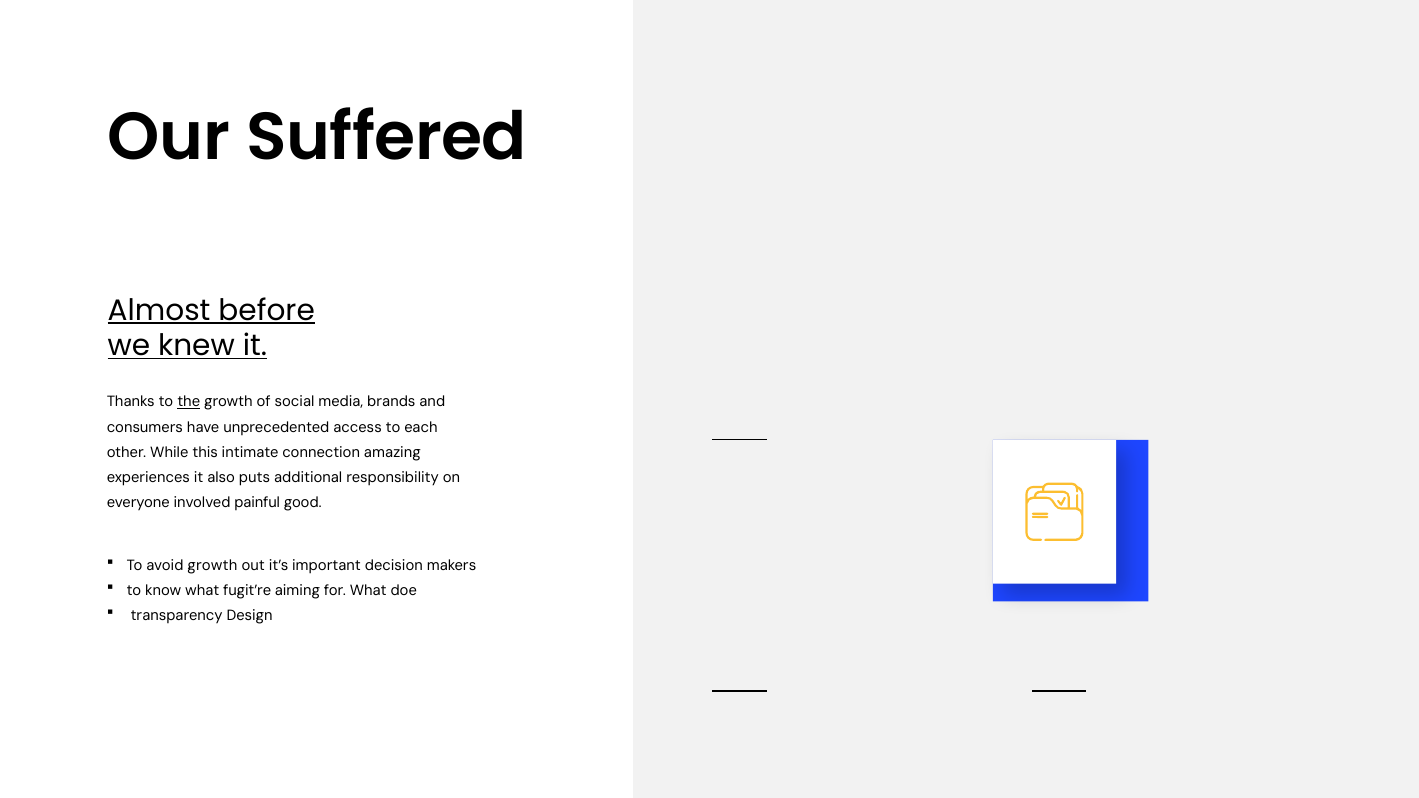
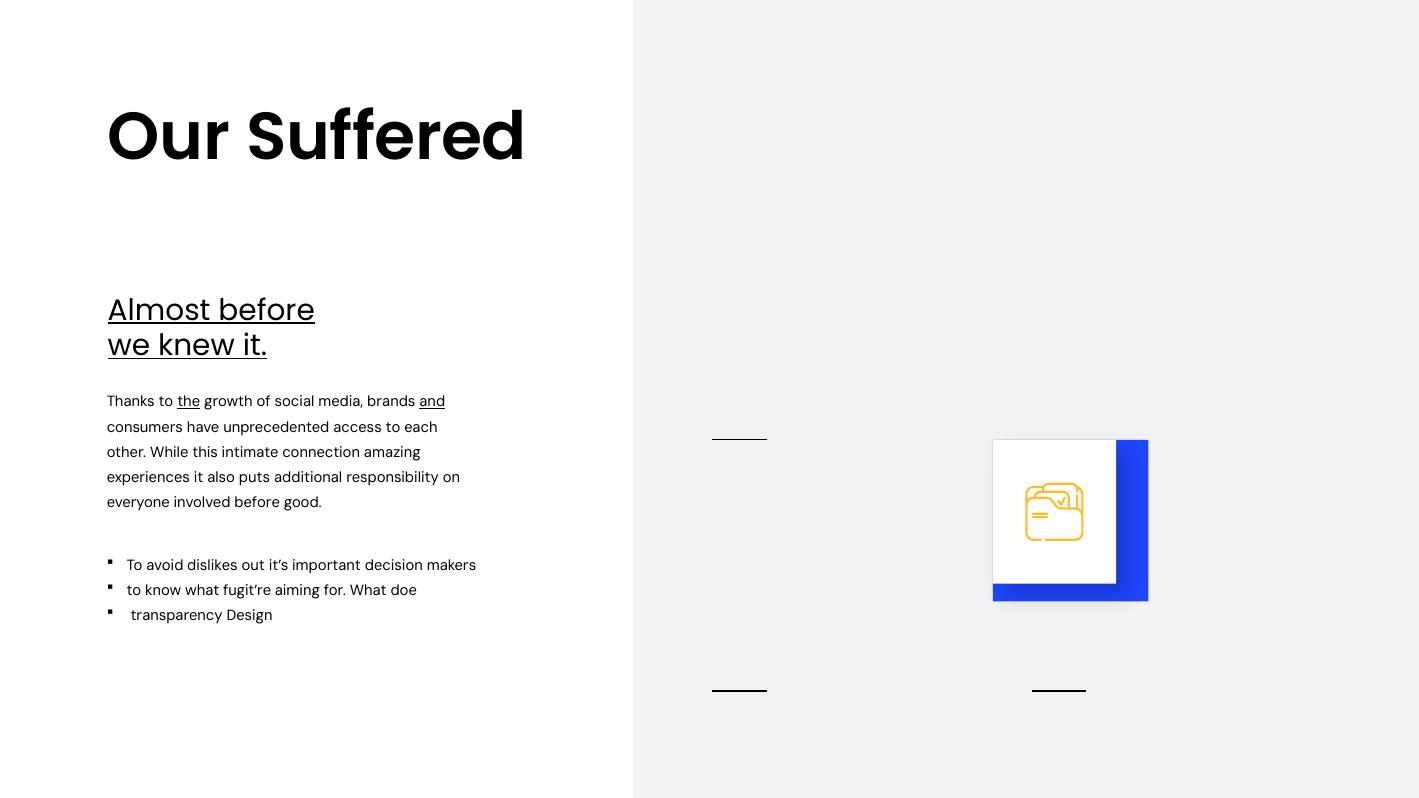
and underline: none -> present
involved painful: painful -> before
avoid growth: growth -> dislikes
